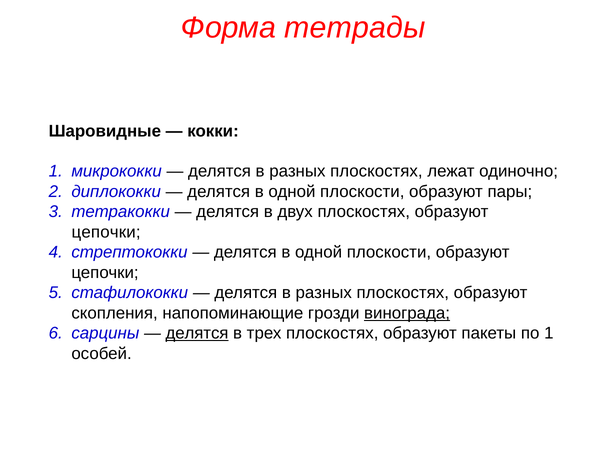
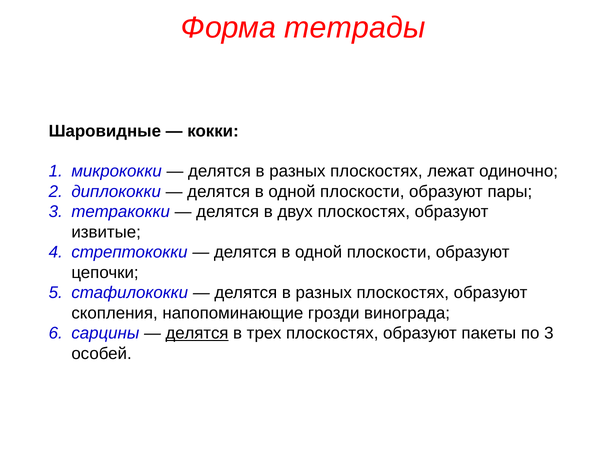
цепочки at (106, 232): цепочки -> извитые
винограда underline: present -> none
по 1: 1 -> 3
